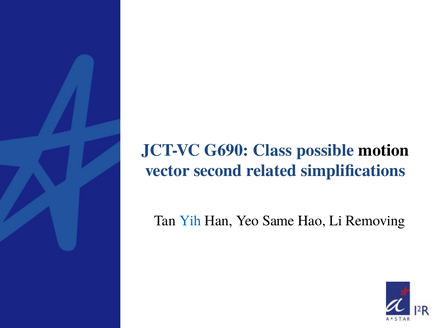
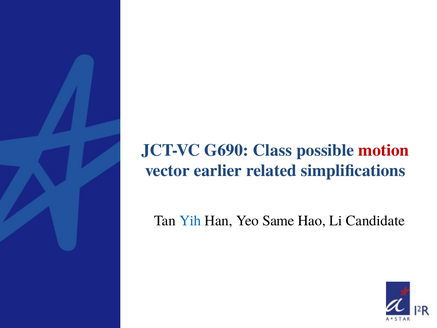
motion colour: black -> red
second: second -> earlier
Removing: Removing -> Candidate
